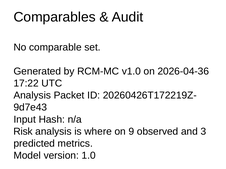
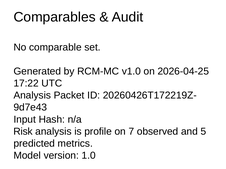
2026-04-36: 2026-04-36 -> 2026-04-25
where: where -> profile
9: 9 -> 7
3: 3 -> 5
